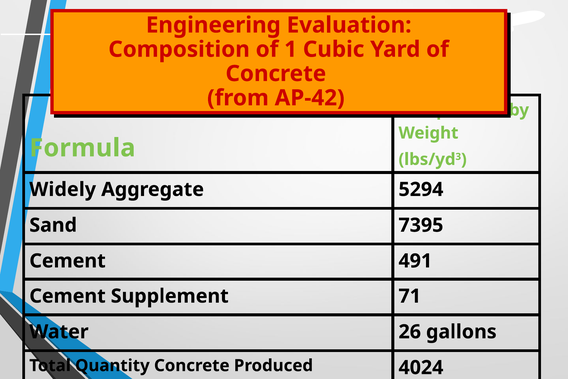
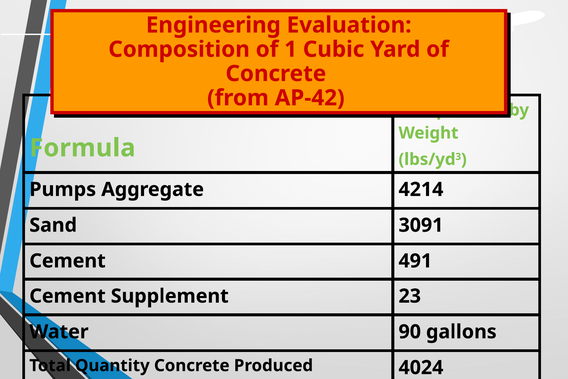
Widely: Widely -> Pumps
5294: 5294 -> 4214
7395: 7395 -> 3091
71: 71 -> 23
26: 26 -> 90
